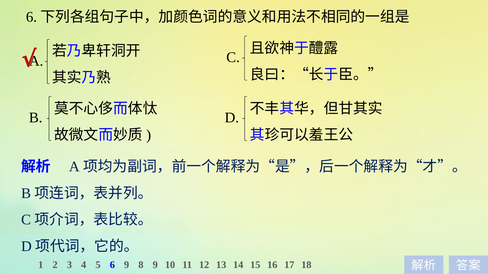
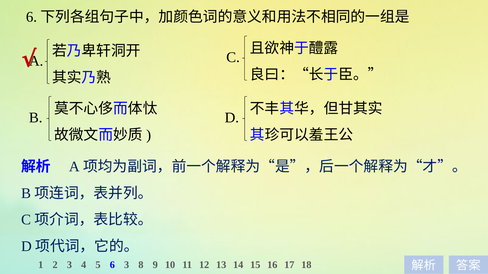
6 9: 9 -> 3
